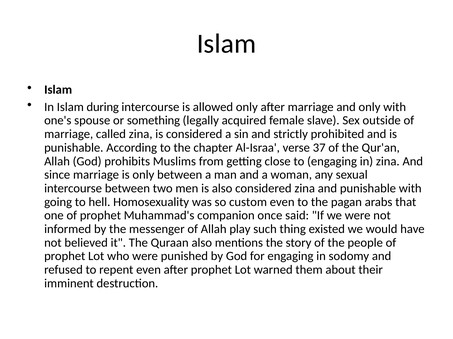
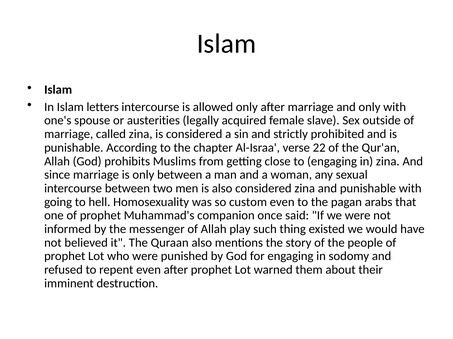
during: during -> letters
something: something -> austerities
37: 37 -> 22
